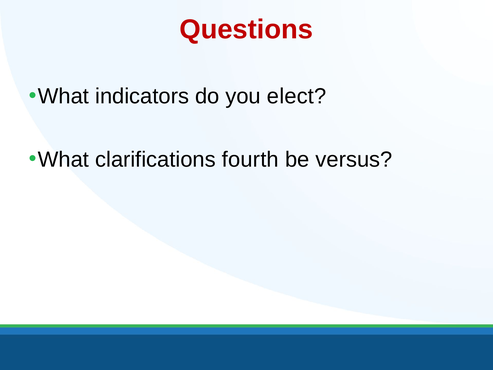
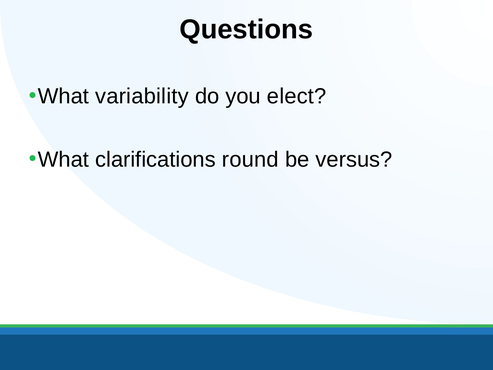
Questions colour: red -> black
indicators: indicators -> variability
fourth: fourth -> round
